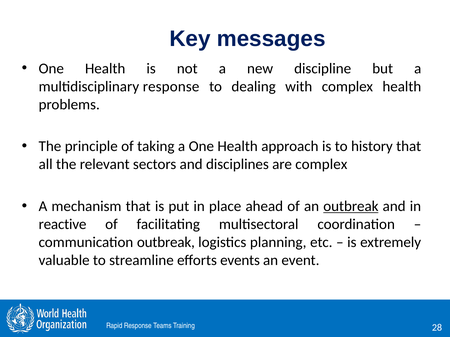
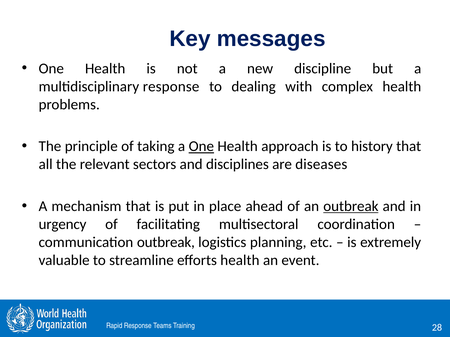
One at (201, 147) underline: none -> present
are complex: complex -> diseases
reactive: reactive -> urgency
efforts events: events -> health
